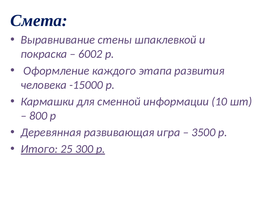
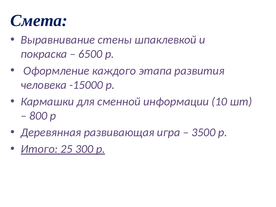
6002: 6002 -> 6500
